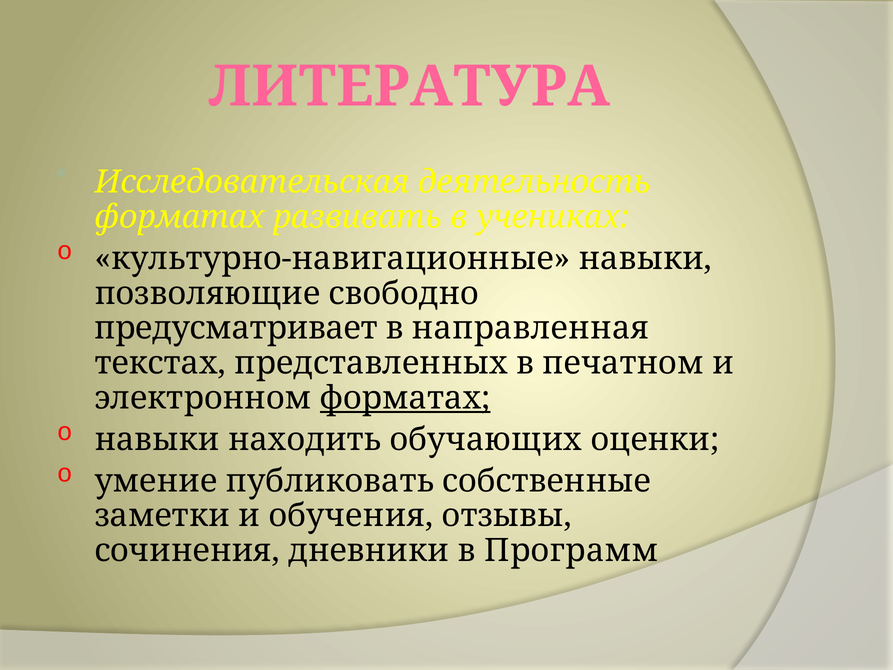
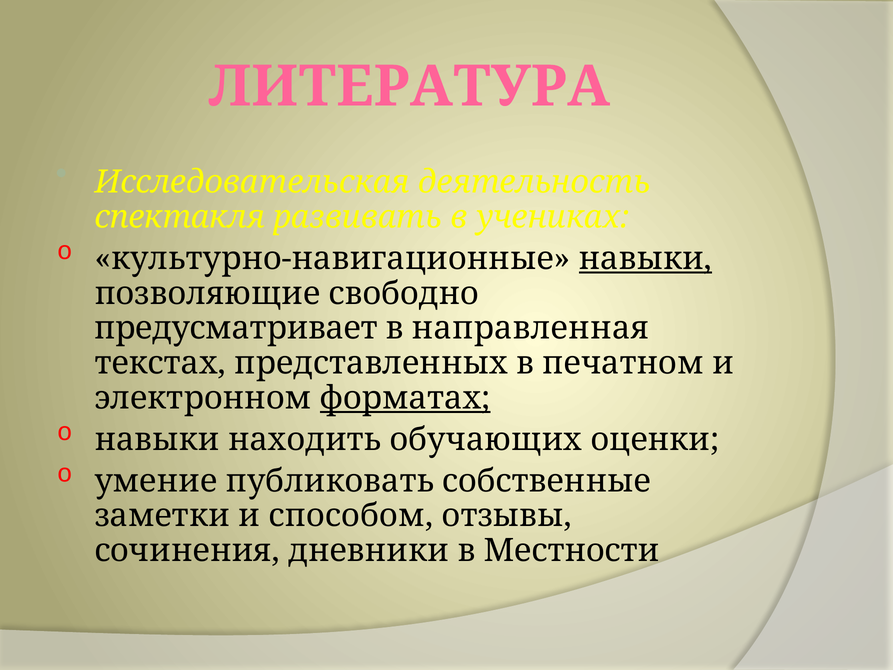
форматах at (180, 217): форматах -> спектакля
навыки at (645, 259) underline: none -> present
обучения: обучения -> способом
Программ: Программ -> Местности
